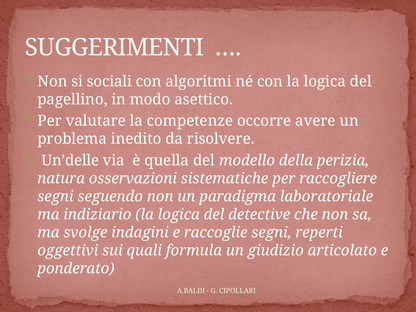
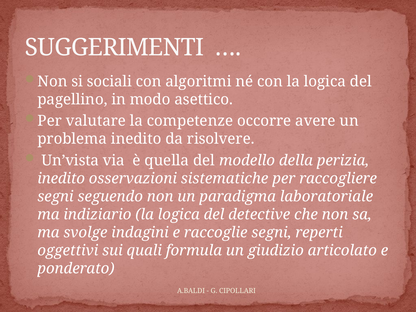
Un’delle: Un’delle -> Un’vista
natura at (61, 178): natura -> inedito
